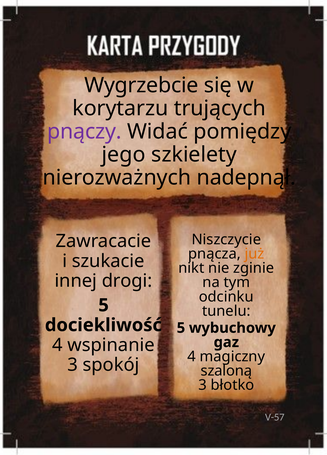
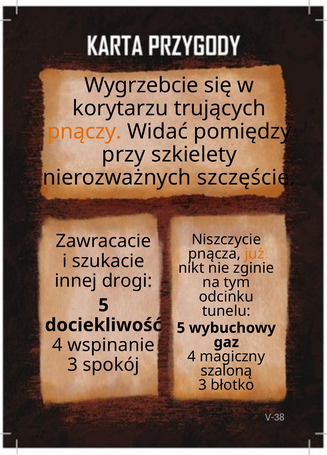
pnączy colour: purple -> orange
jego: jego -> przy
nadepnął: nadepnął -> szczęście
V-57: V-57 -> V-38
